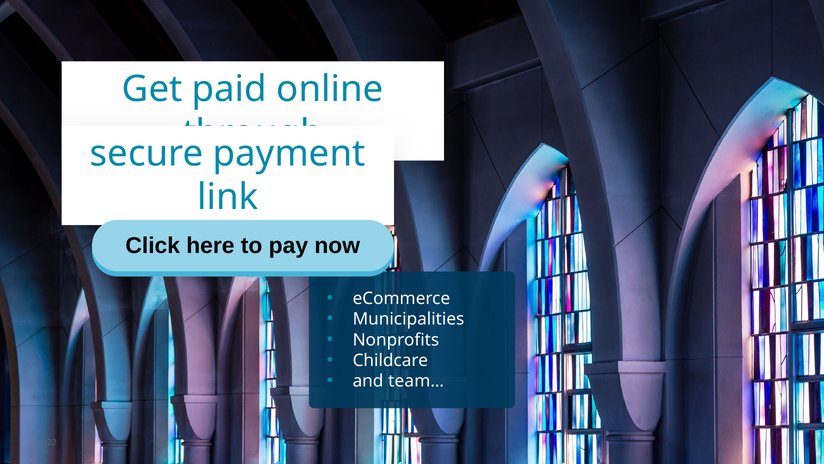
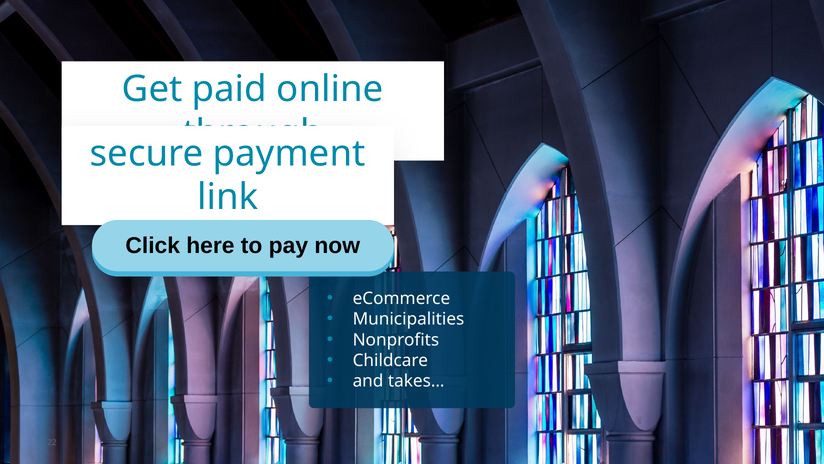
team…: team… -> takes…
